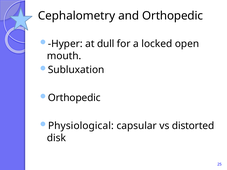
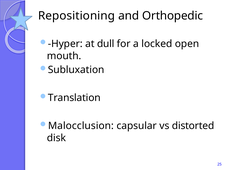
Cephalometry: Cephalometry -> Repositioning
Orthopedic at (74, 98): Orthopedic -> Translation
Physiological: Physiological -> Malocclusion
